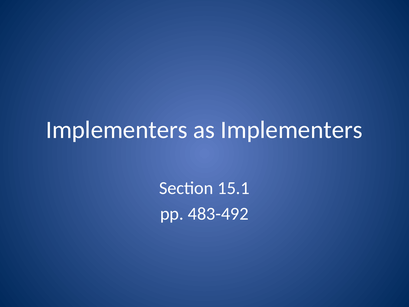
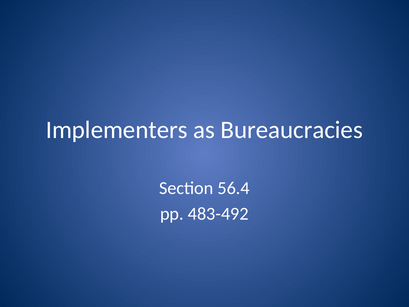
as Implementers: Implementers -> Bureaucracies
15.1: 15.1 -> 56.4
